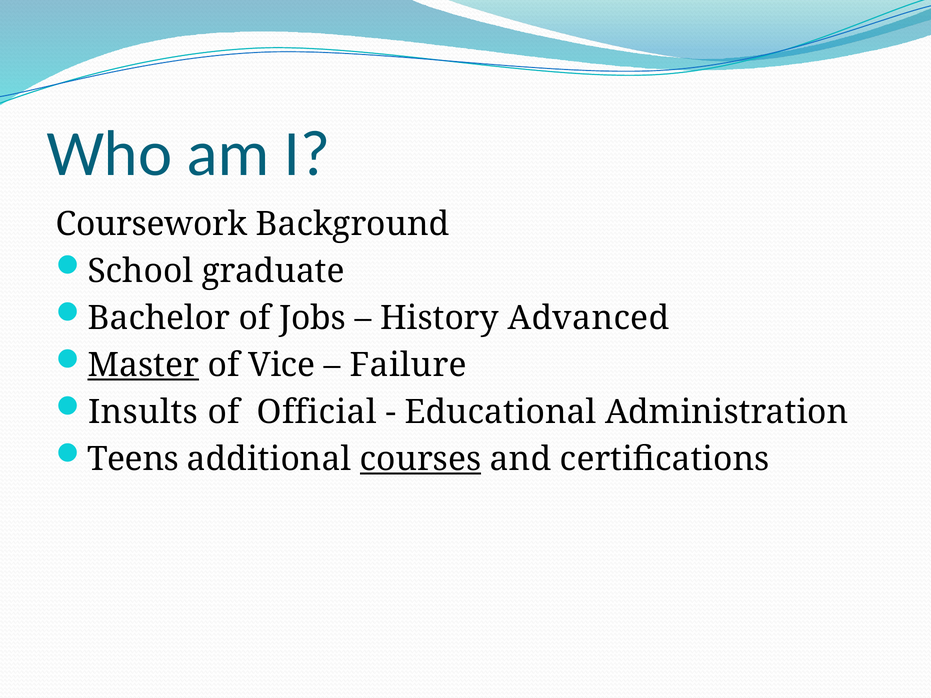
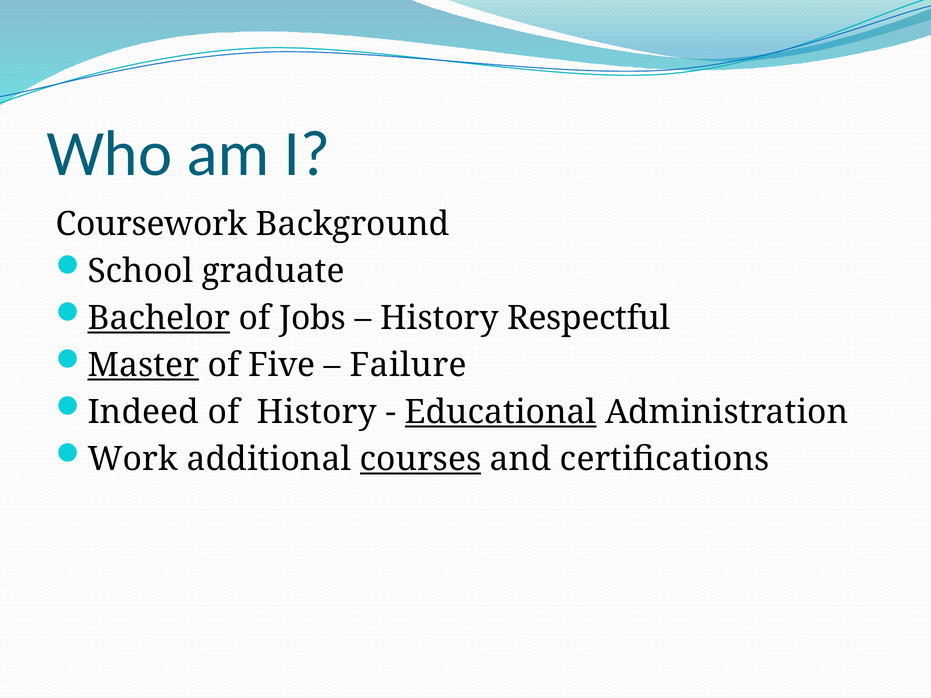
Bachelor underline: none -> present
Advanced: Advanced -> Respectful
Vice: Vice -> Five
Insults: Insults -> Indeed
of Official: Official -> History
Educational underline: none -> present
Teens: Teens -> Work
